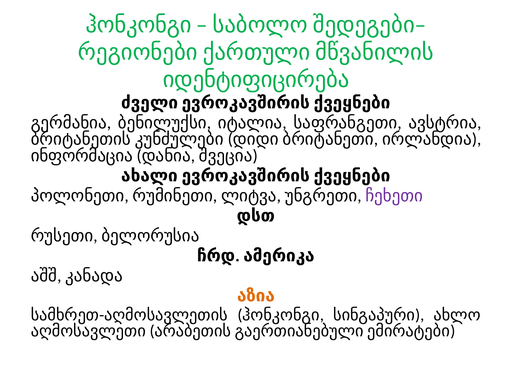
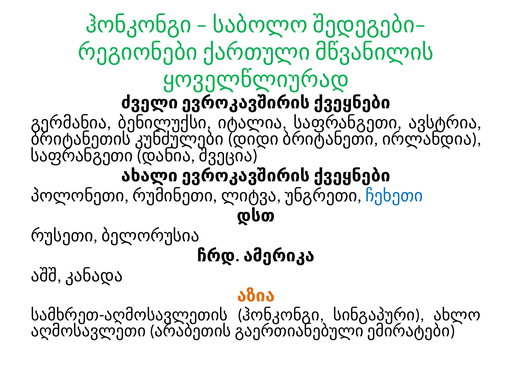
იდენტიფიცირება: იდენტიფიცირება -> ყოველწლიურად
ინფორმაცია at (82, 156): ინფორმაცია -> საფრანგეთი
ჩეხეთი colour: purple -> blue
